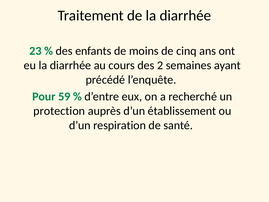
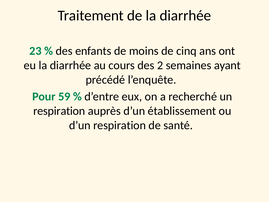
protection at (59, 111): protection -> respiration
